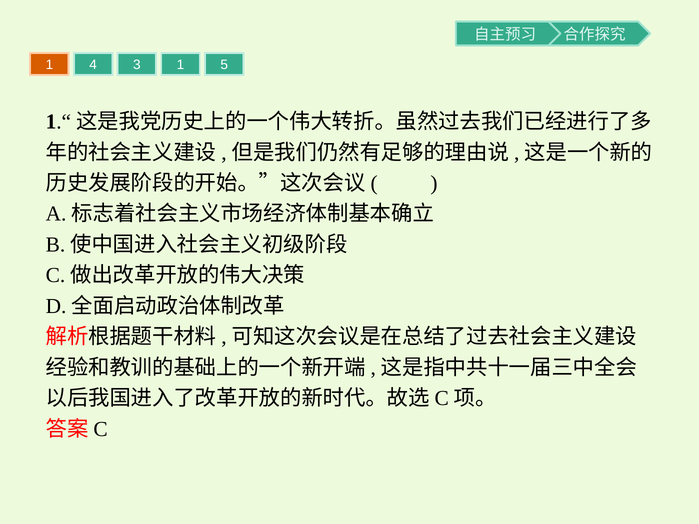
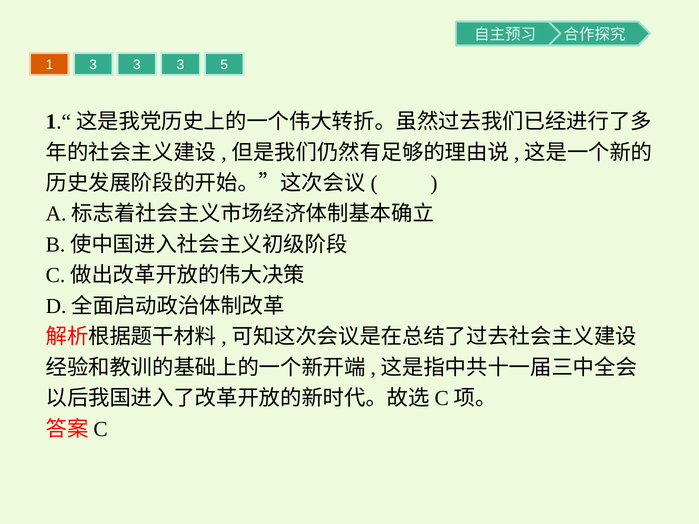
1 4: 4 -> 3
1 at (181, 65): 1 -> 3
